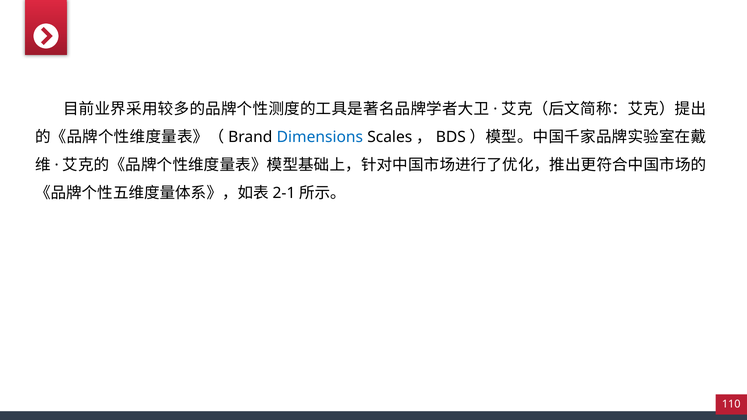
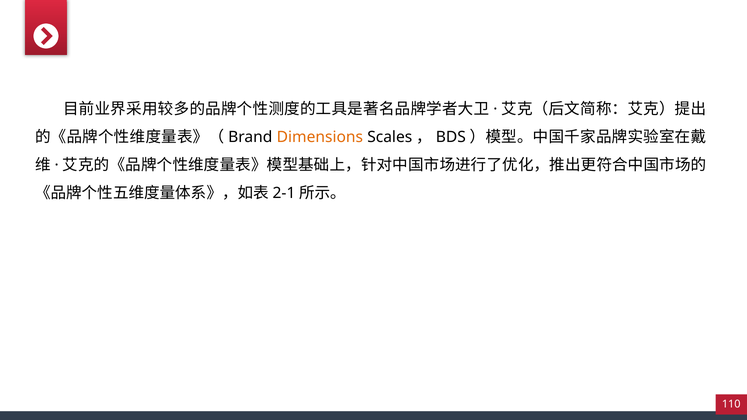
Dimensions colour: blue -> orange
